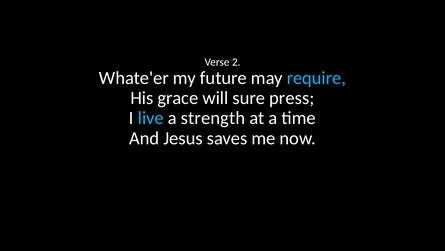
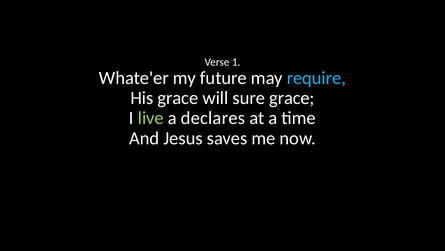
2: 2 -> 1
sure press: press -> grace
live colour: light blue -> light green
strength: strength -> declares
